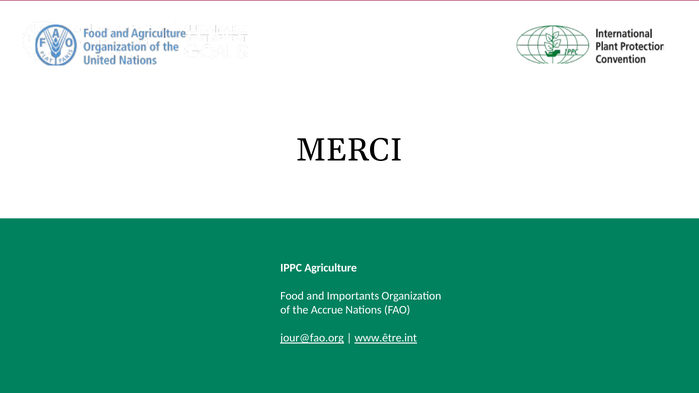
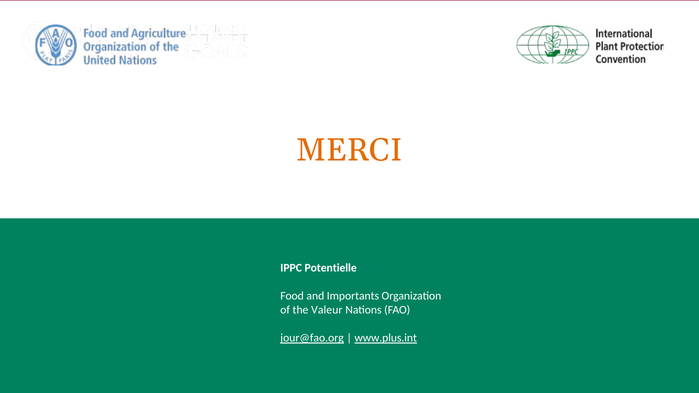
MERCI colour: black -> orange
Agriculture: Agriculture -> Potentielle
Accrue: Accrue -> Valeur
www.être.int: www.être.int -> www.plus.int
